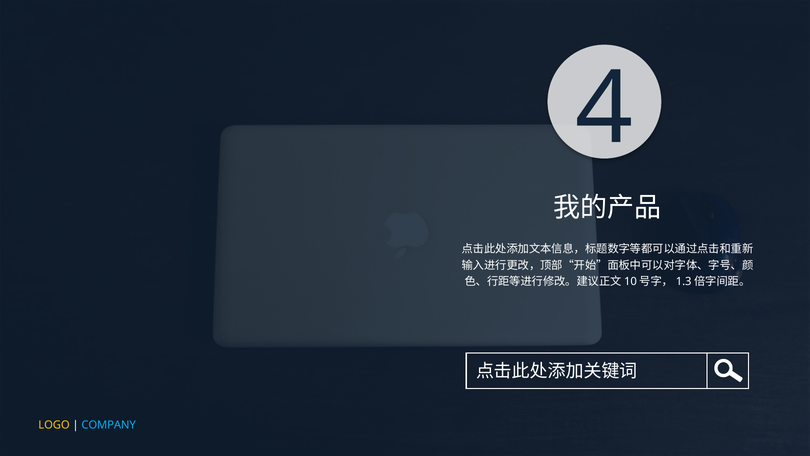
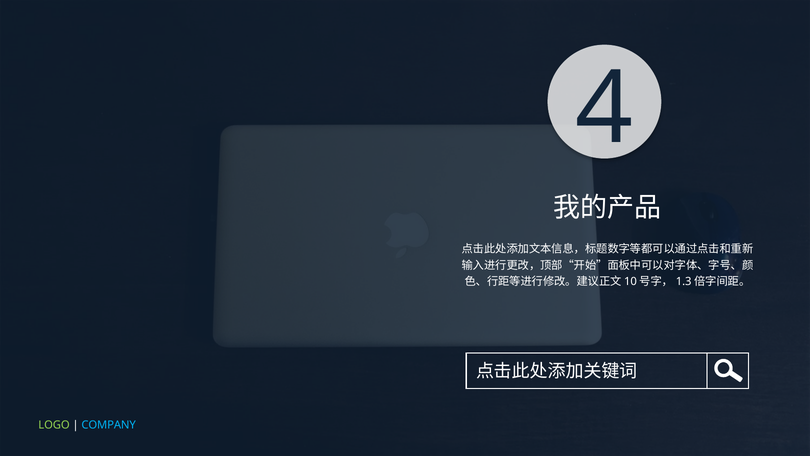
LOGO colour: yellow -> light green
